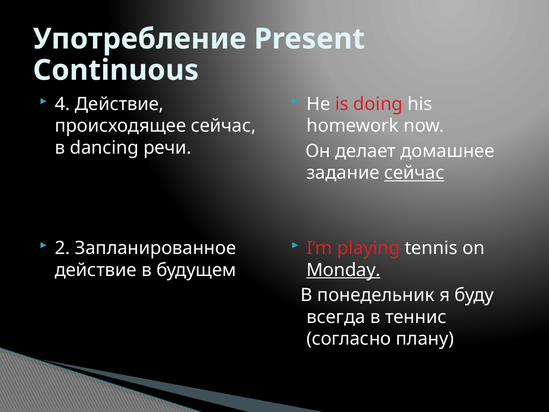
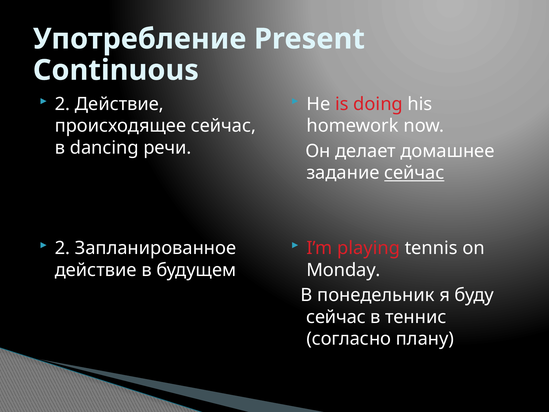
4 at (62, 104): 4 -> 2
Monday underline: present -> none
всегда at (336, 317): всегда -> сейчас
